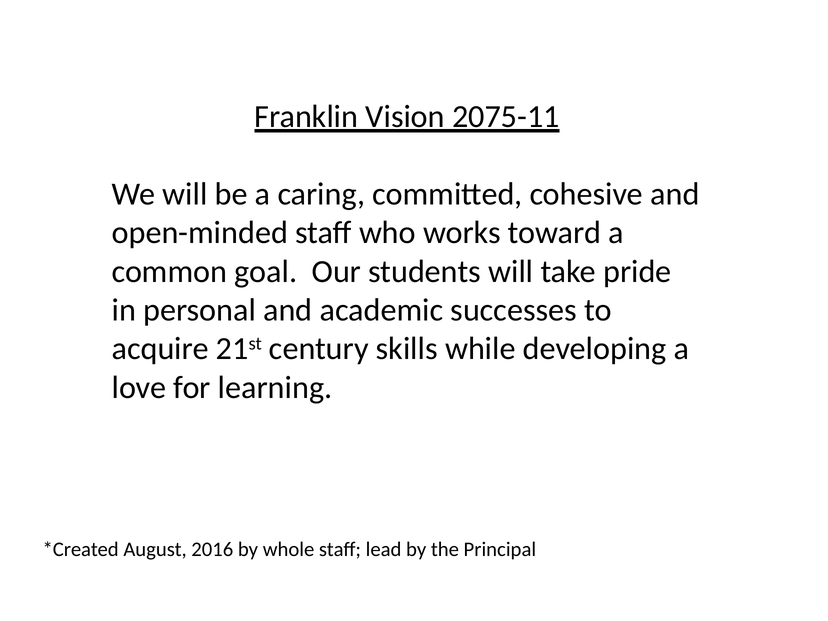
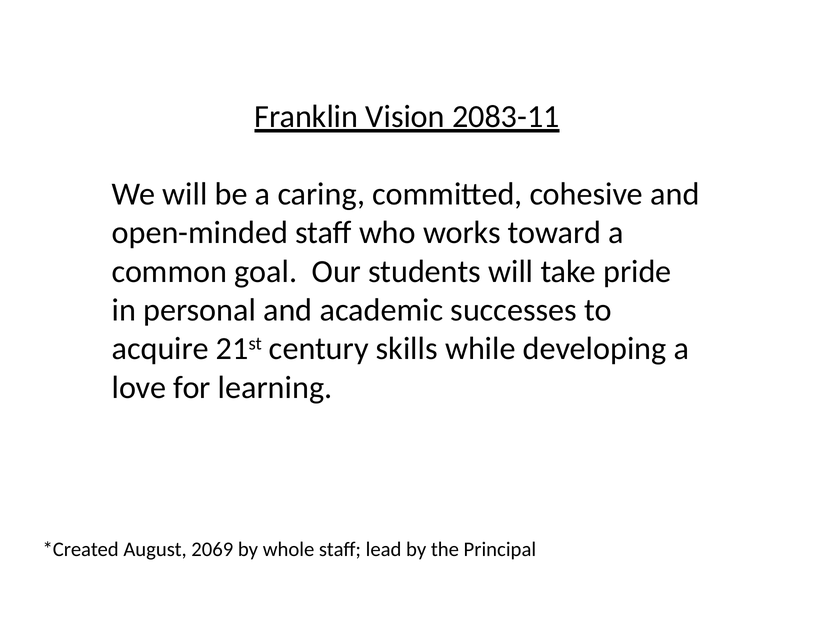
2075-11: 2075-11 -> 2083-11
2016: 2016 -> 2069
